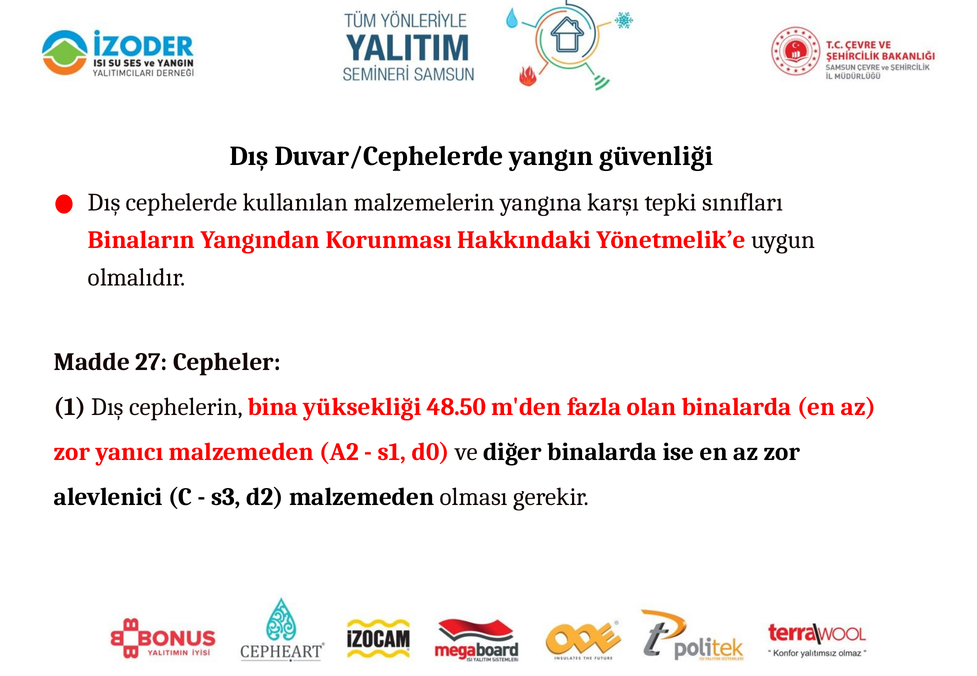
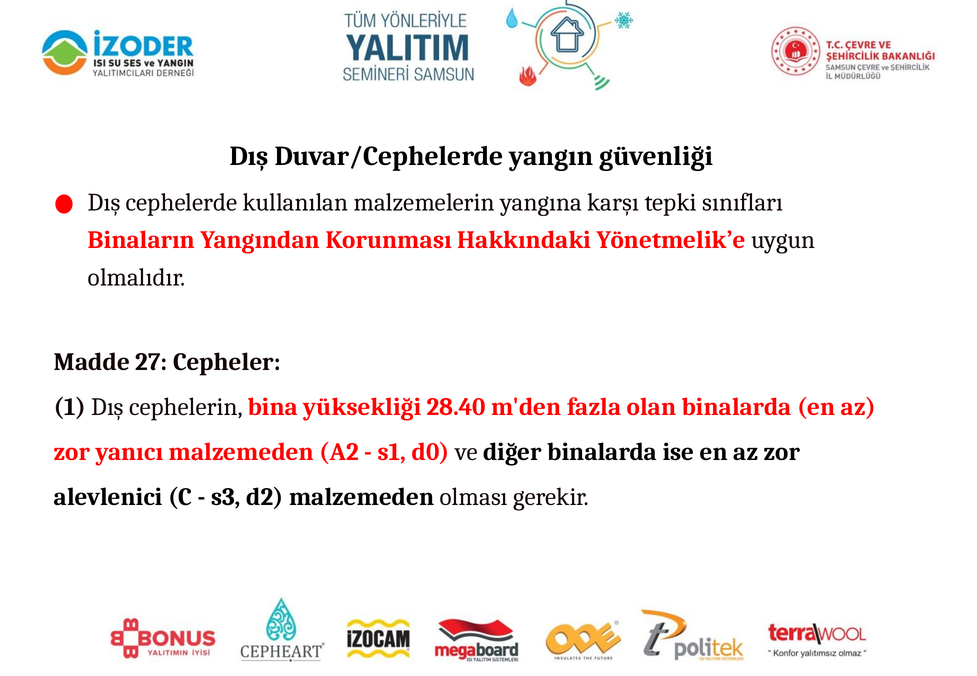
48.50: 48.50 -> 28.40
